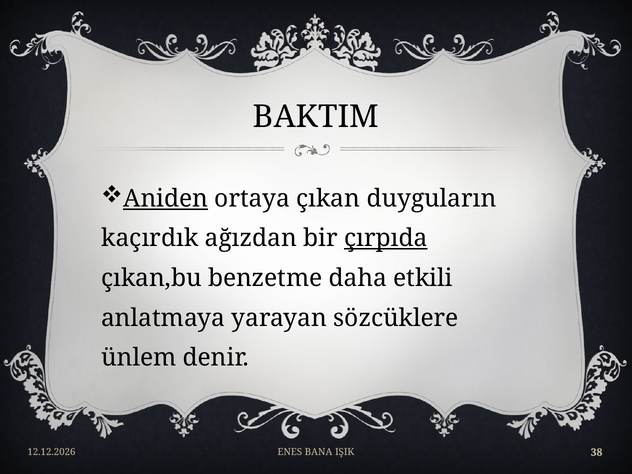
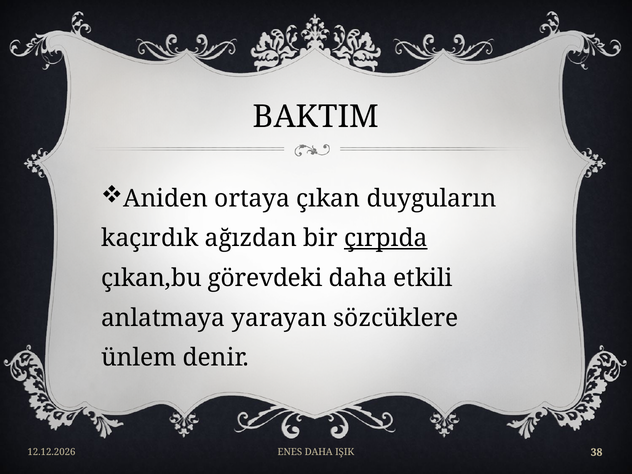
Aniden underline: present -> none
benzetme: benzetme -> görevdeki
ENES BANA: BANA -> DAHA
